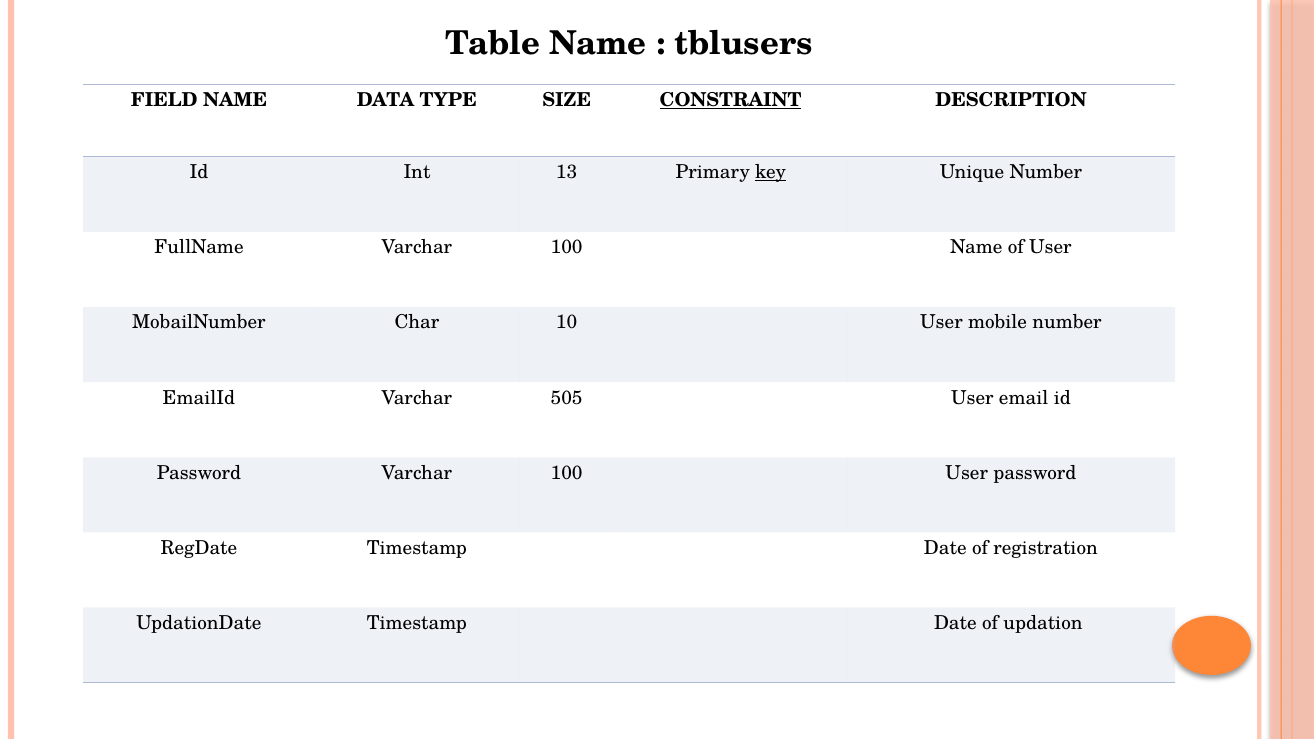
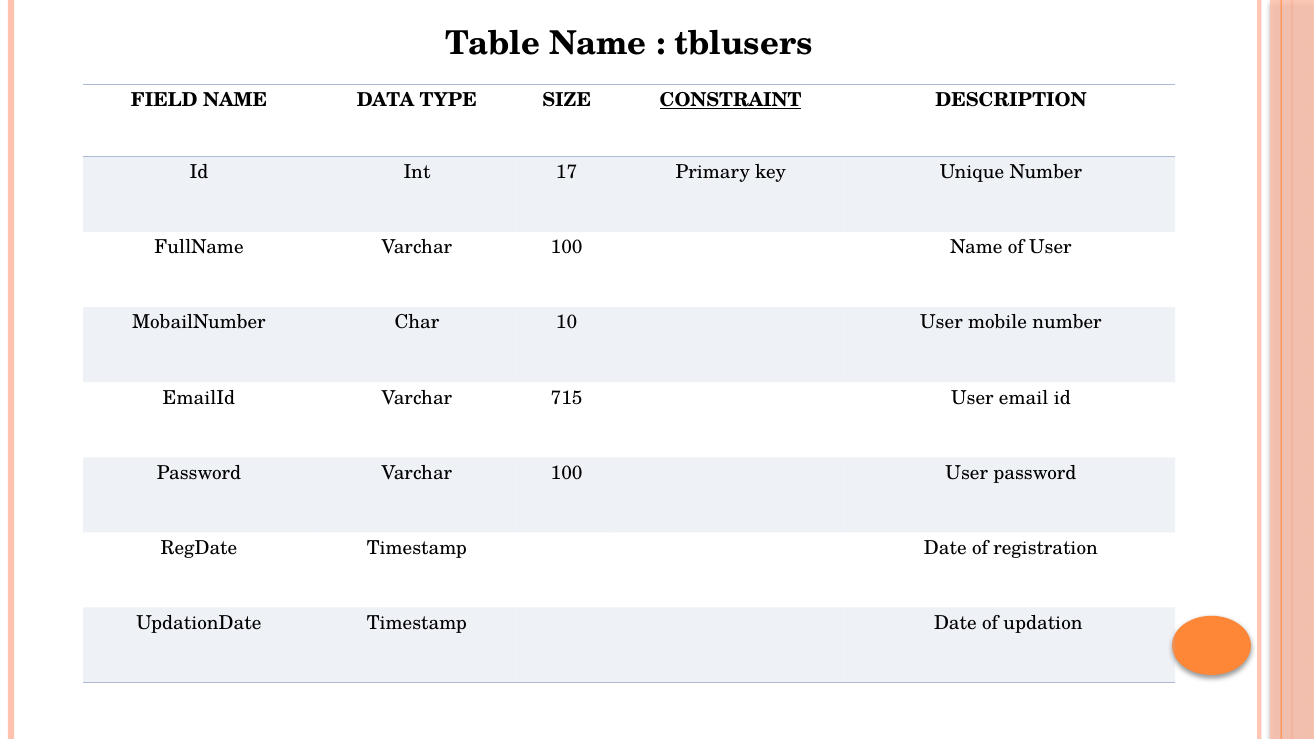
13: 13 -> 17
key underline: present -> none
505: 505 -> 715
